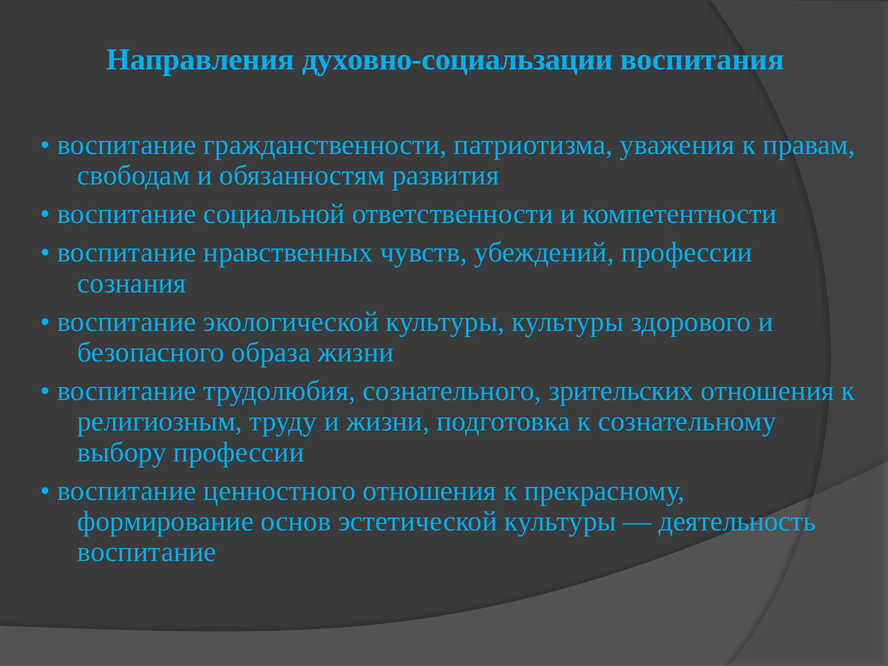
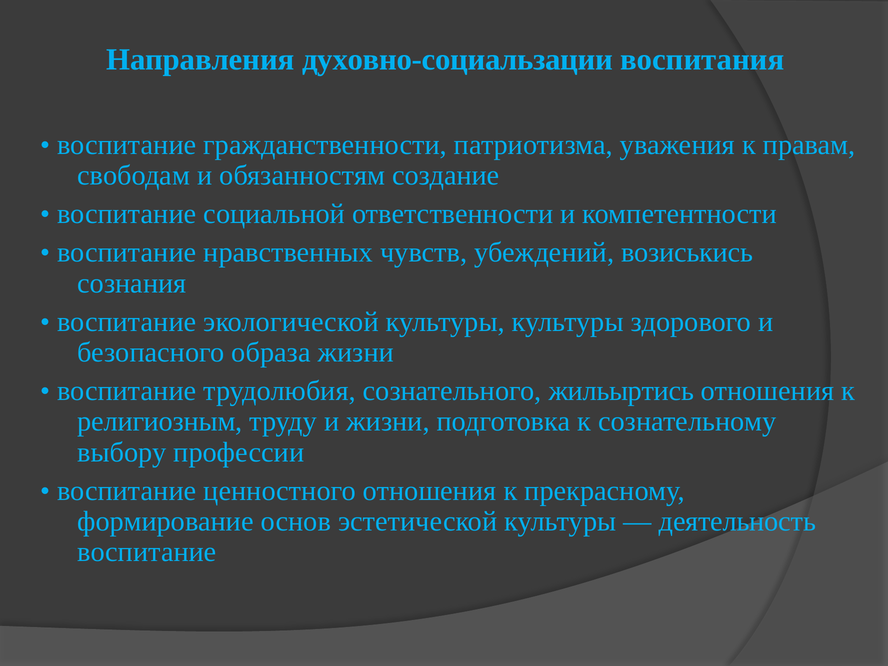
развития: развития -> создание
убеждений профессии: профессии -> возиськись
зрительских: зрительских -> жильыртись
